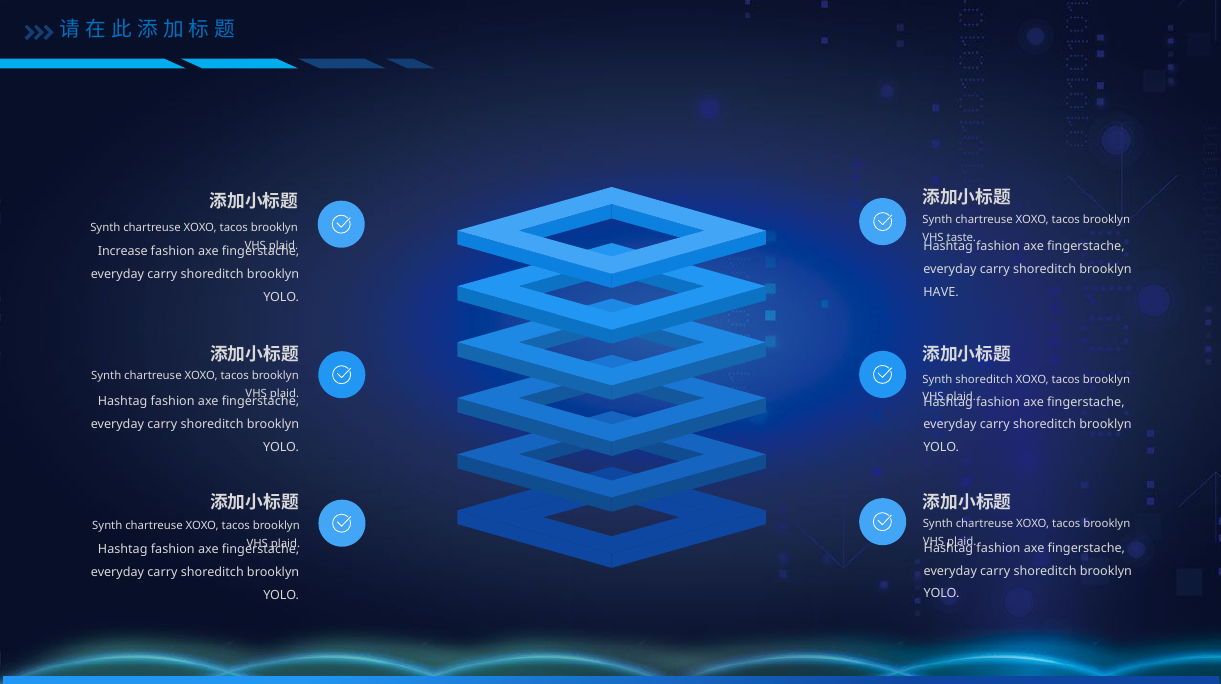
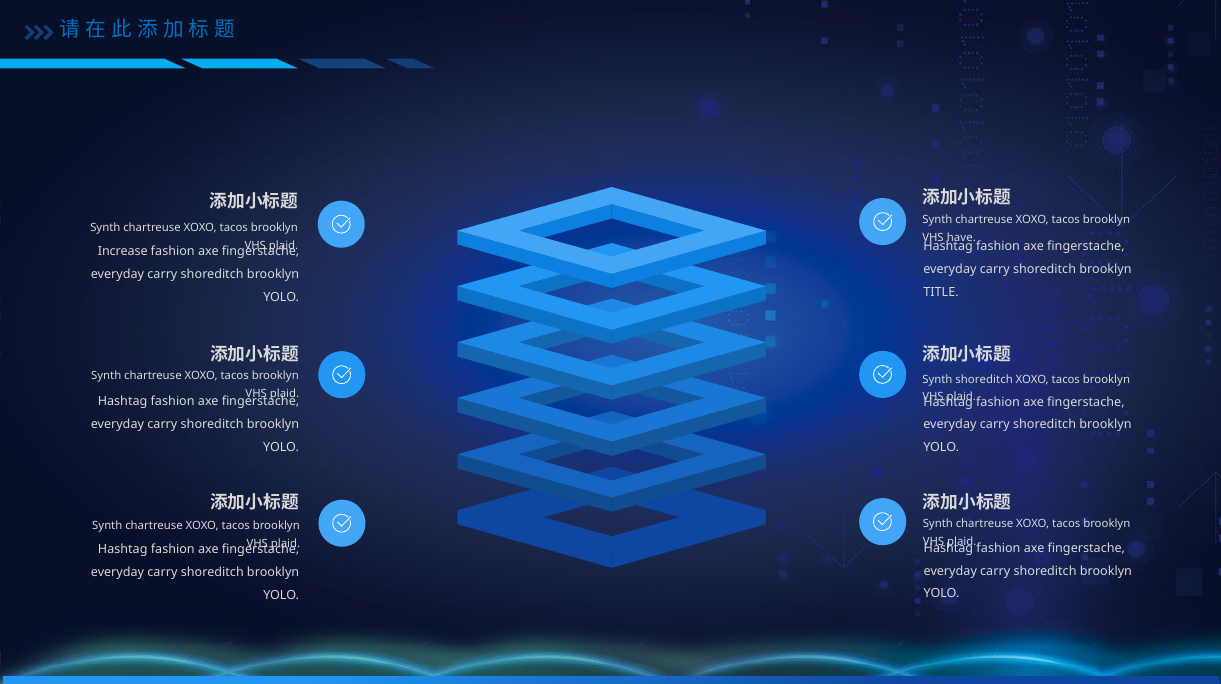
taste: taste -> have
HAVE: HAVE -> TITLE
